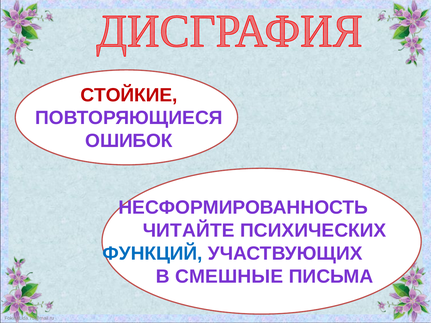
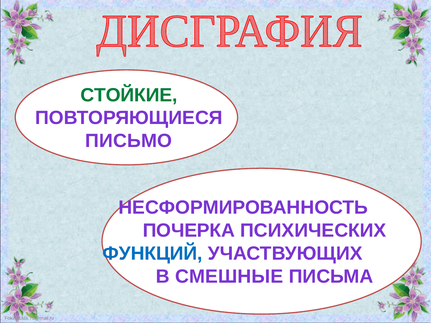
СТОЙКИЕ colour: red -> green
ОШИБОК: ОШИБОК -> ПИСЬМО
ЧИТАЙТЕ: ЧИТАЙТЕ -> ПОЧЕРКА
